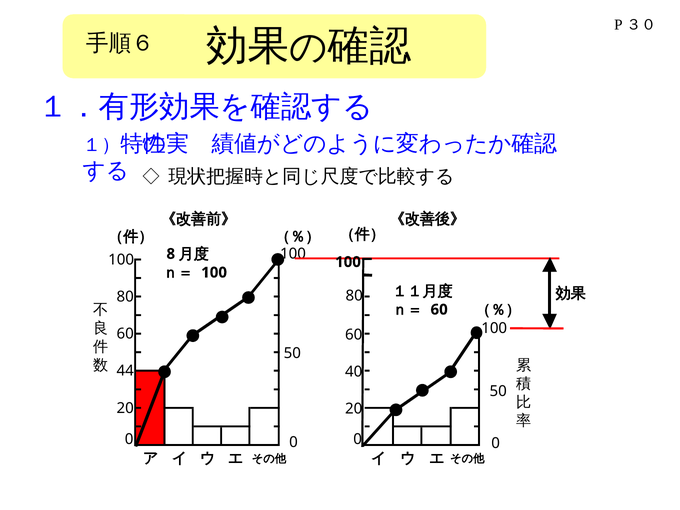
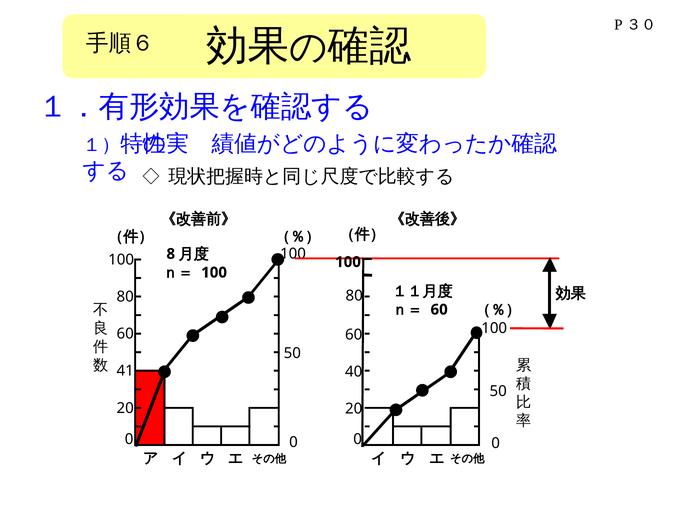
44: 44 -> 41
